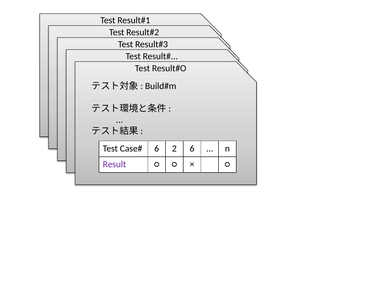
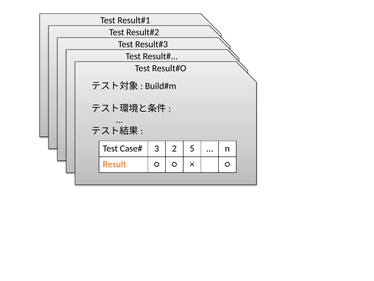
6 at (157, 148): 6 -> 3
2 6: 6 -> 5
Result colour: purple -> orange
